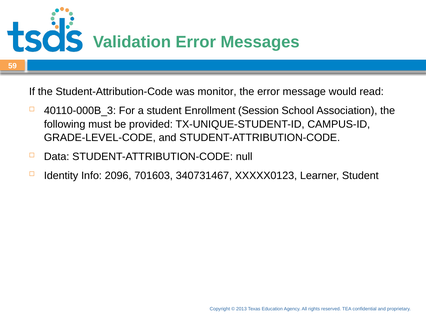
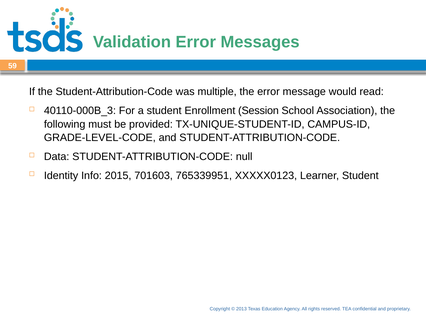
monitor: monitor -> multiple
2096: 2096 -> 2015
340731467: 340731467 -> 765339951
